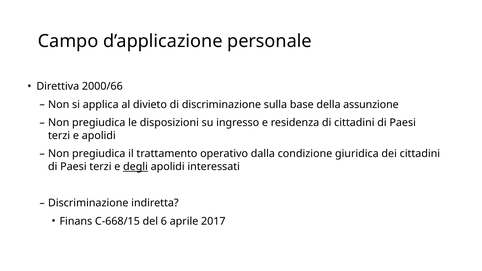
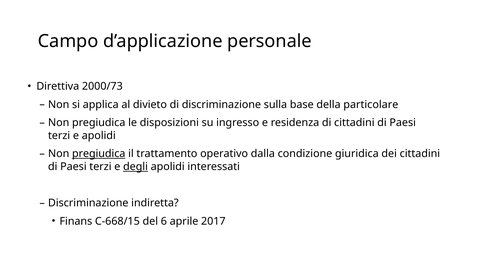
2000/66: 2000/66 -> 2000/73
assunzione: assunzione -> particolare
pregiudica at (99, 154) underline: none -> present
